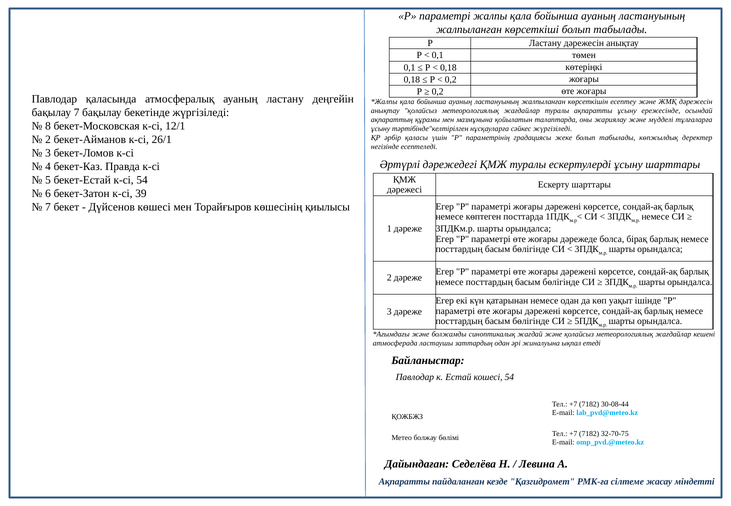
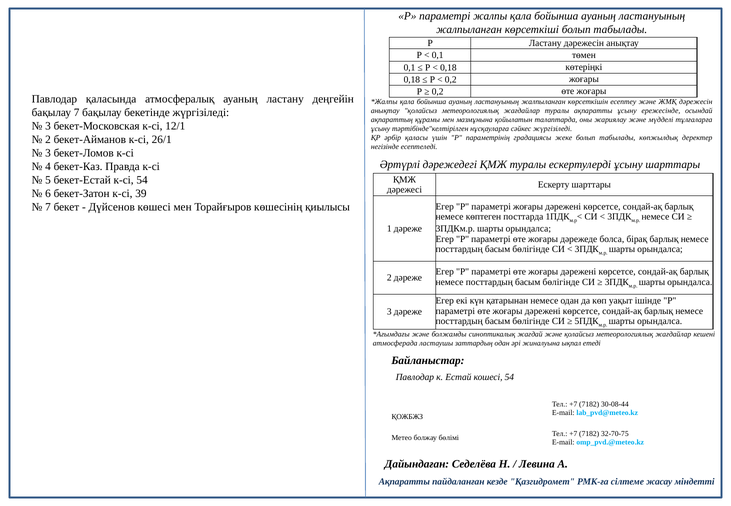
8 at (48, 126): 8 -> 3
